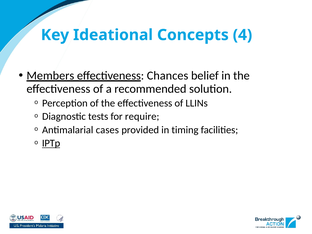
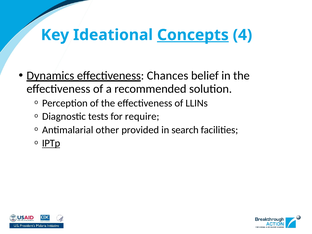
Concepts underline: none -> present
Members: Members -> Dynamics
cases: cases -> other
timing: timing -> search
